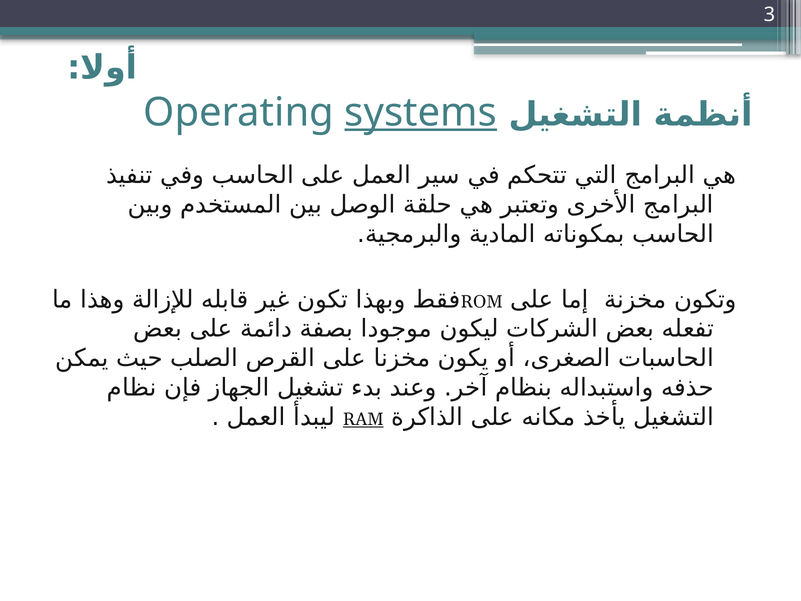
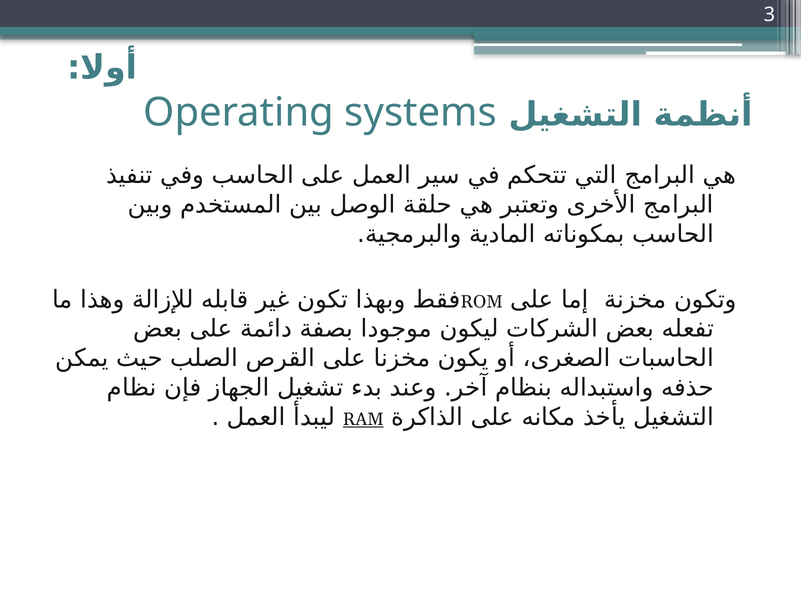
systems underline: present -> none
